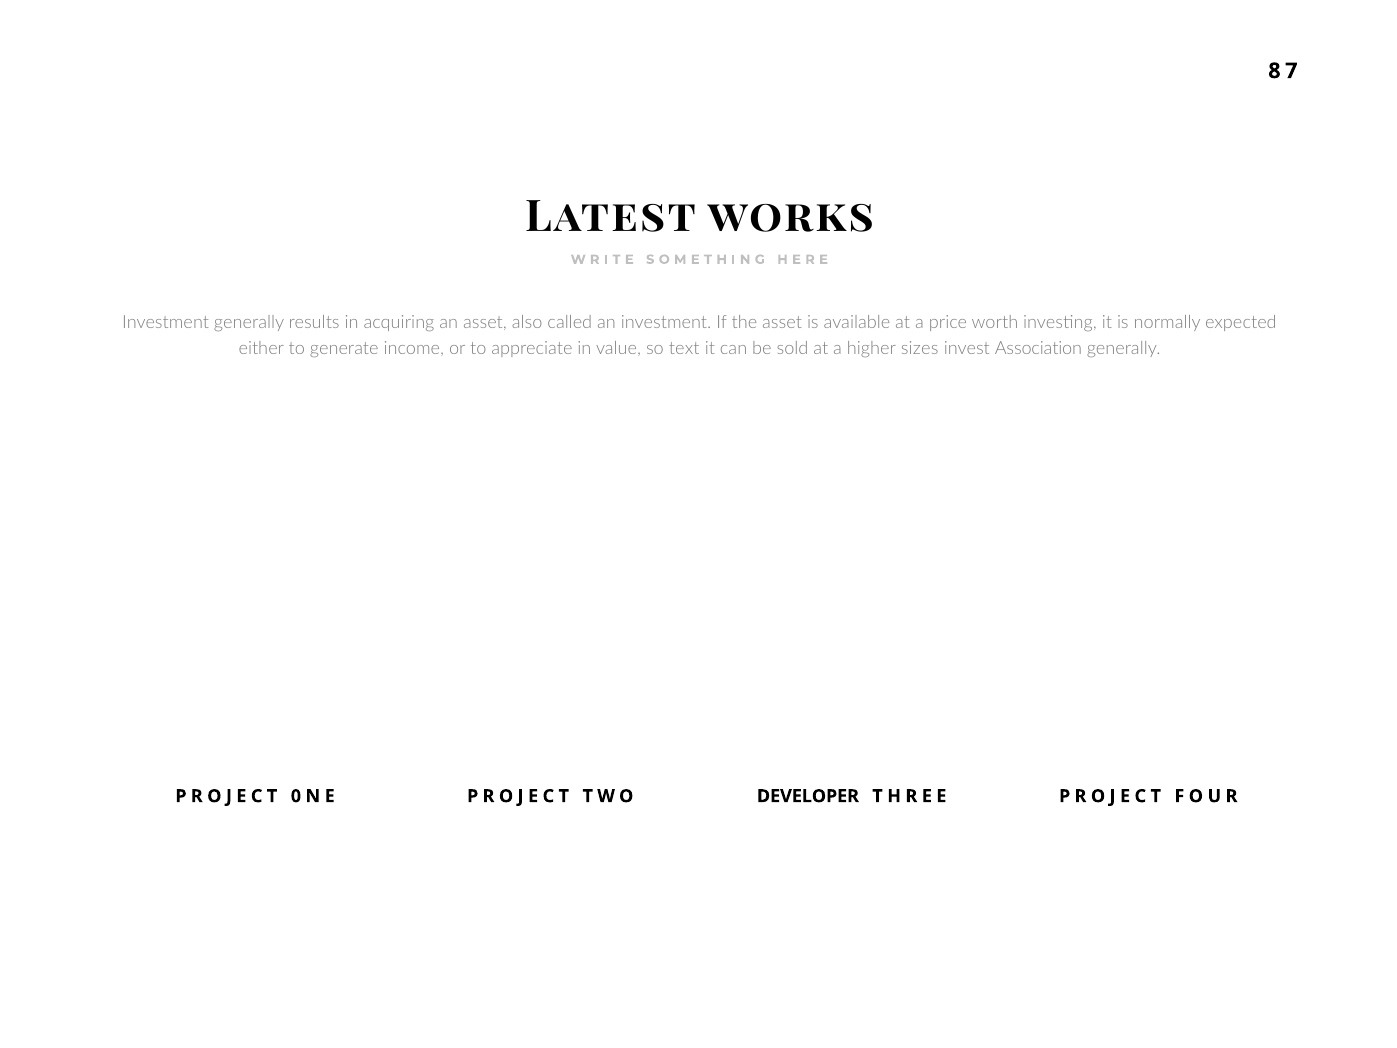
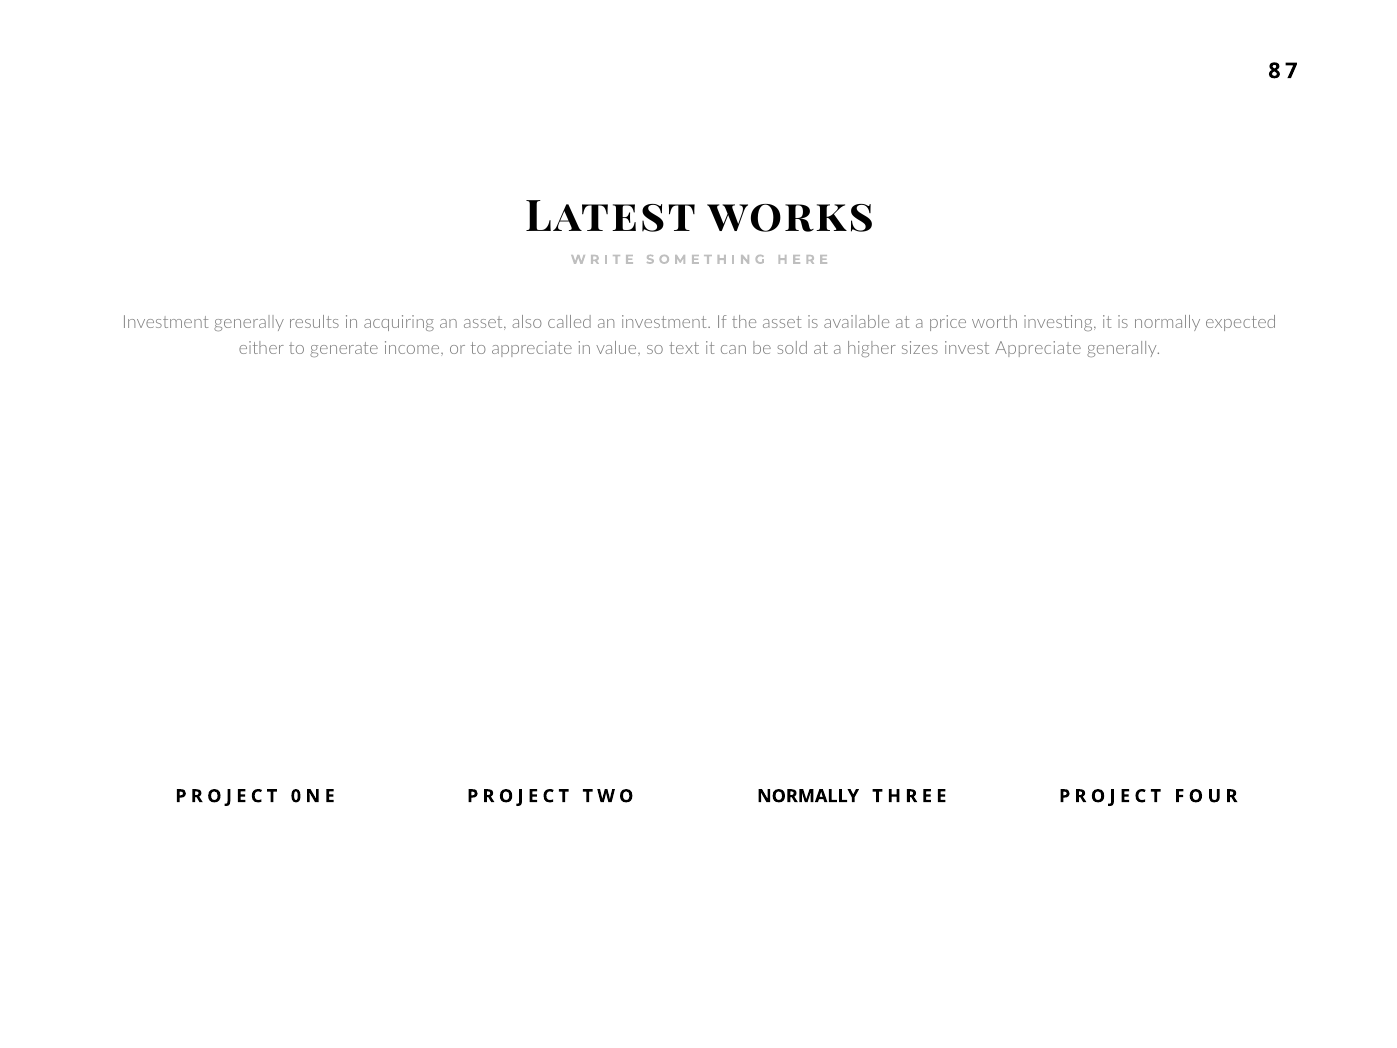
invest Association: Association -> Appreciate
DEVELOPER at (808, 796): DEVELOPER -> NORMALLY
